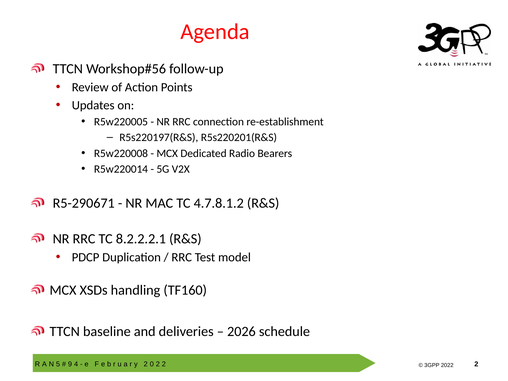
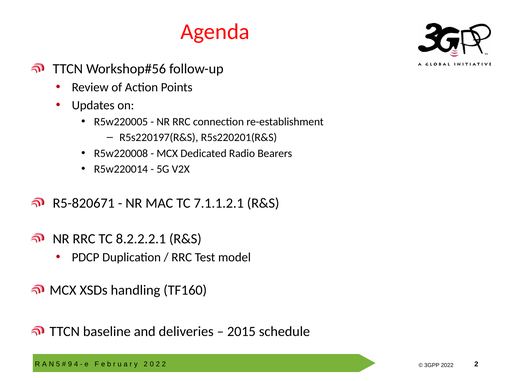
R5-290671: R5-290671 -> R5-820671
4.7.8.1.2: 4.7.8.1.2 -> 7.1.1.2.1
2026: 2026 -> 2015
